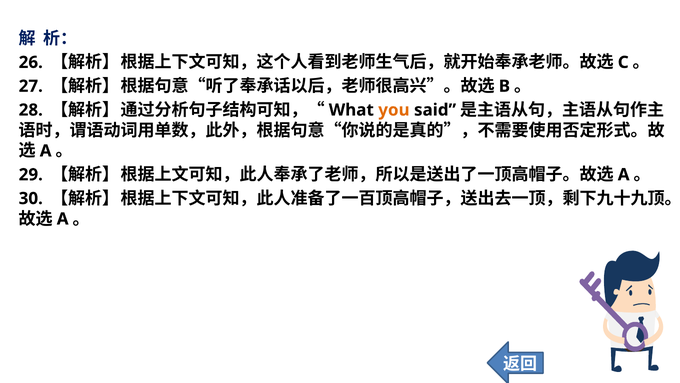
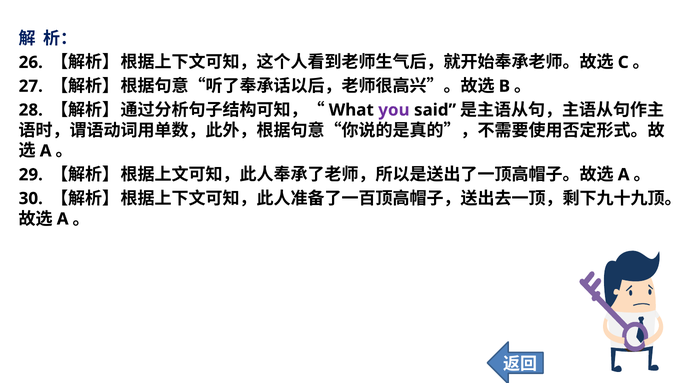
you colour: orange -> purple
